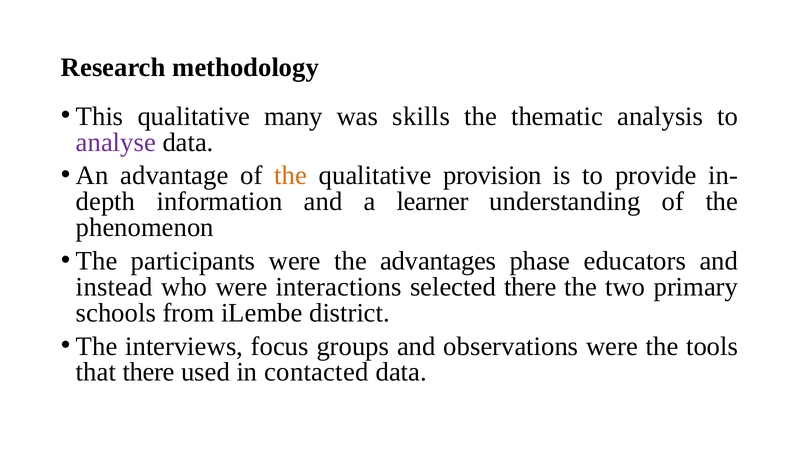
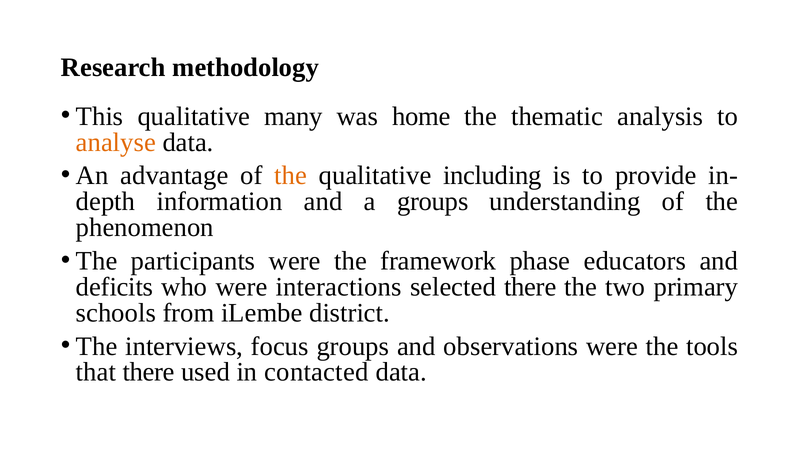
skills: skills -> home
analyse colour: purple -> orange
provision: provision -> including
a learner: learner -> groups
advantages: advantages -> framework
instead: instead -> deficits
